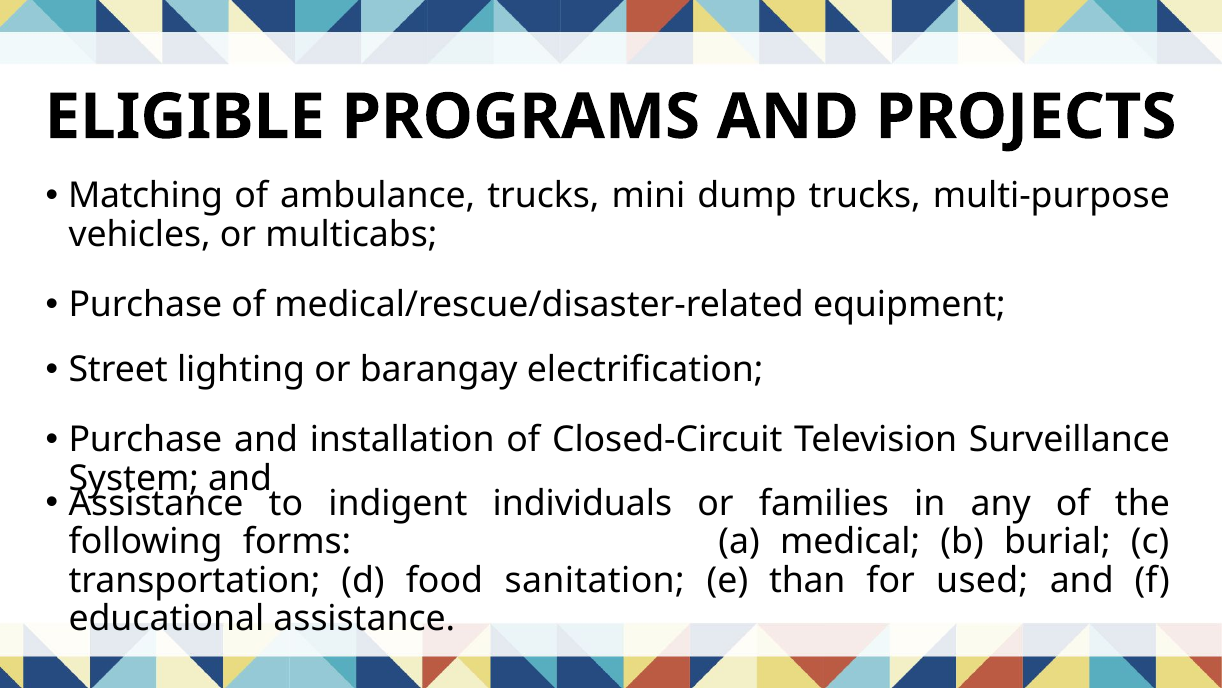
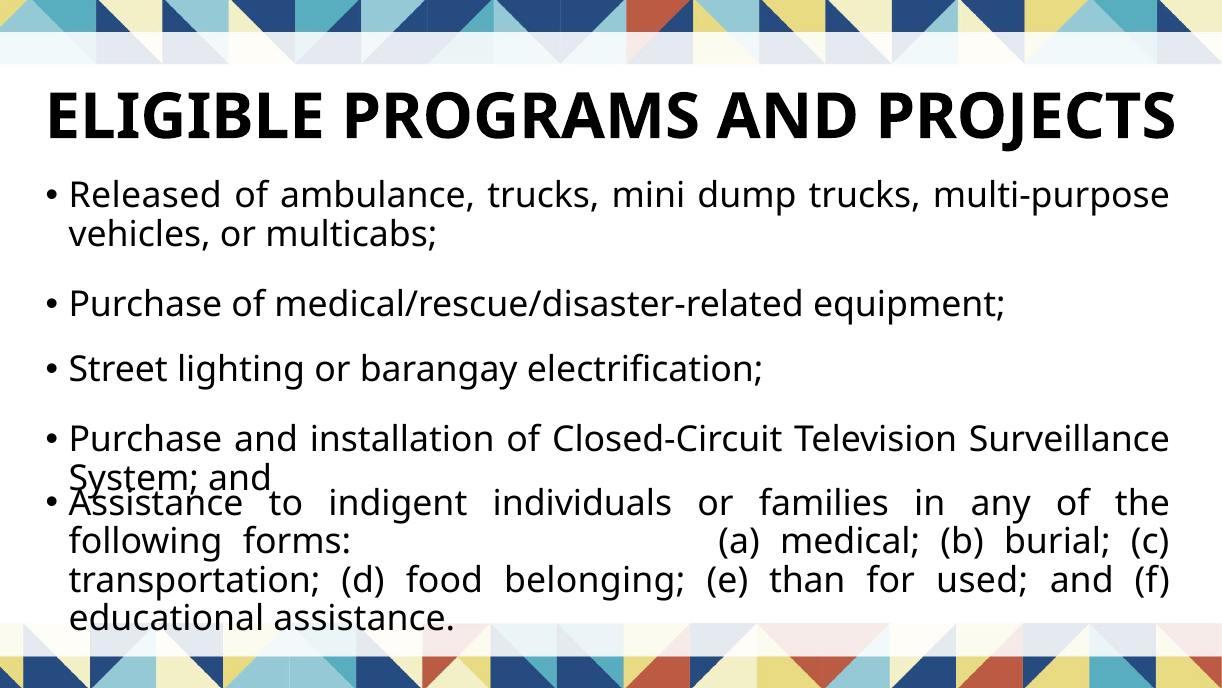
Matching: Matching -> Released
sanitation: sanitation -> belonging
